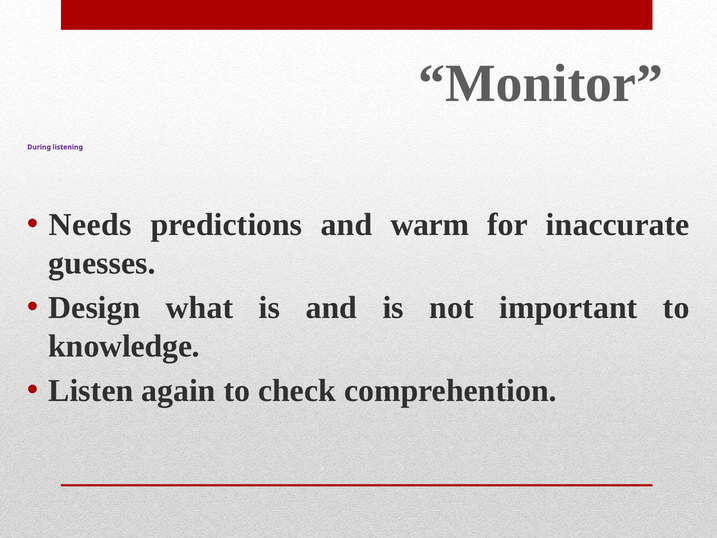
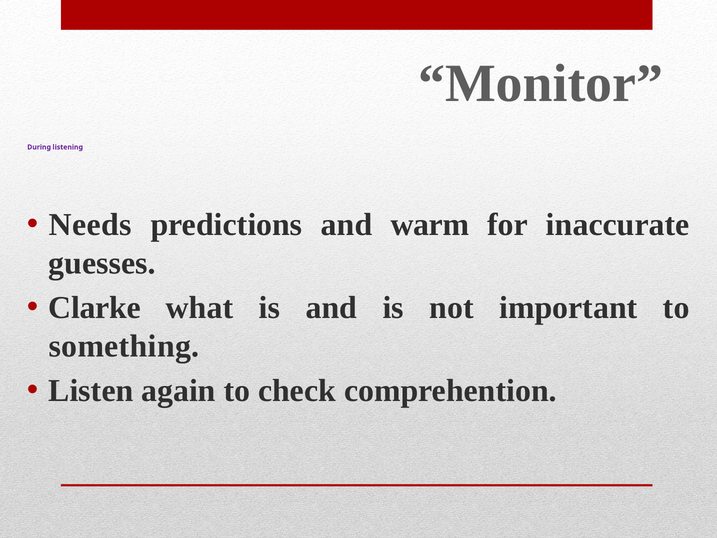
Design: Design -> Clarke
knowledge: knowledge -> something
